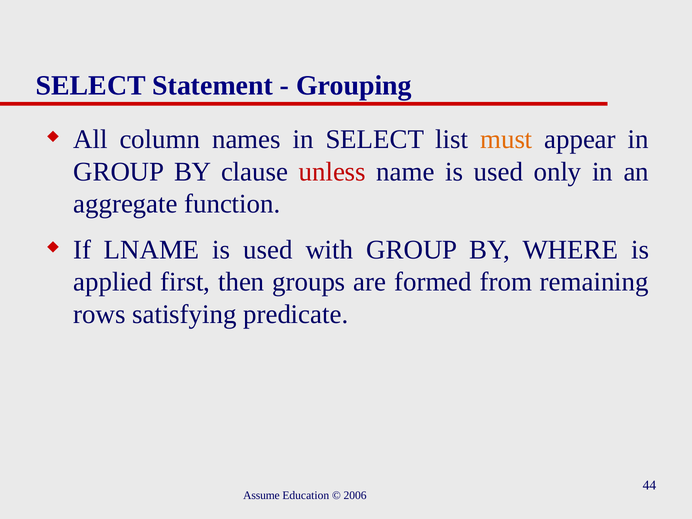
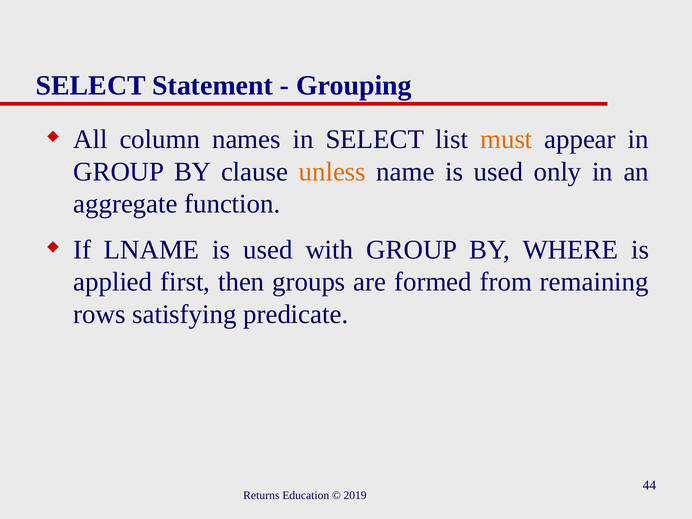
unless colour: red -> orange
Assume: Assume -> Returns
2006: 2006 -> 2019
